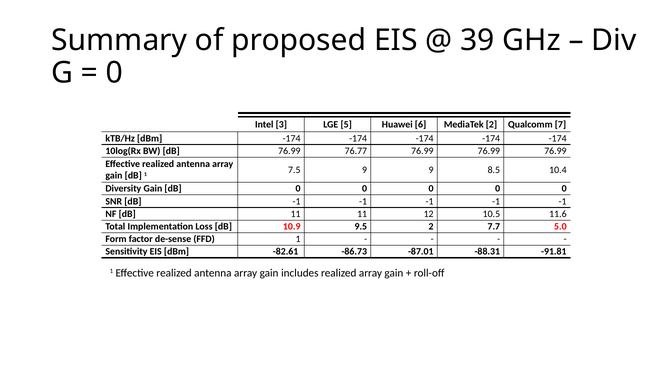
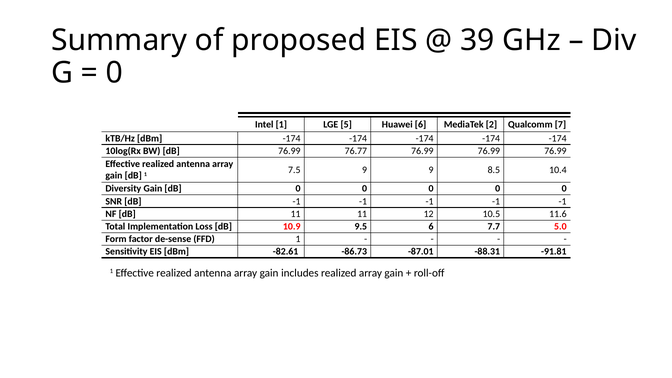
Intel 3: 3 -> 1
9.5 2: 2 -> 6
